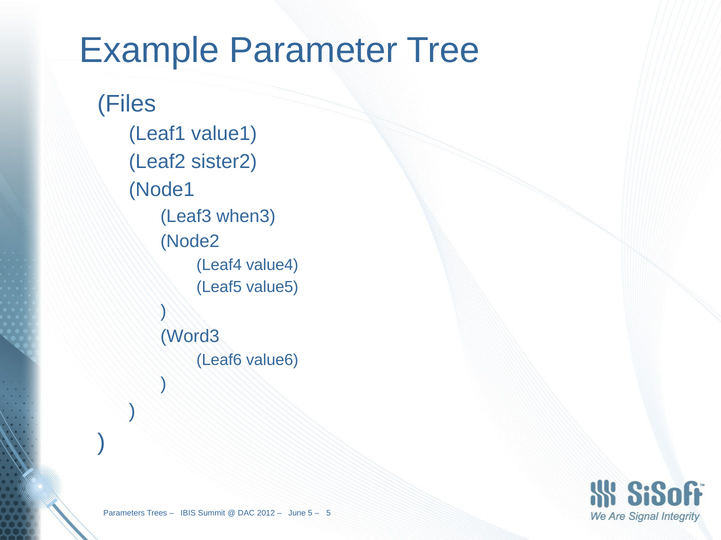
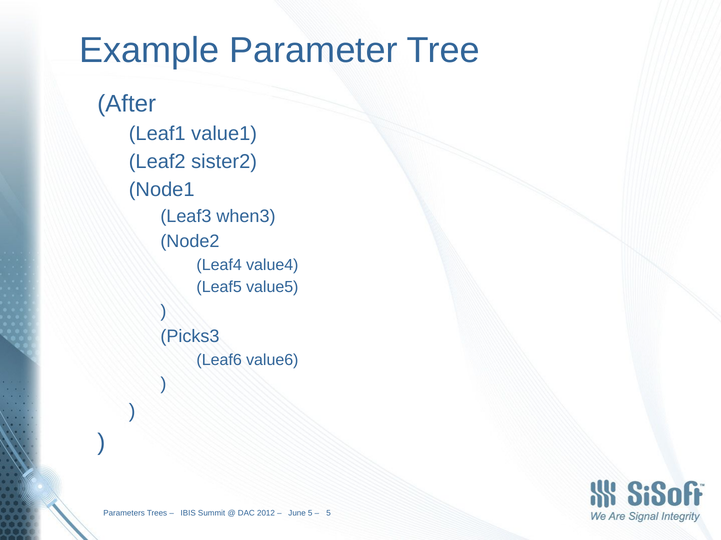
Files: Files -> After
Word3: Word3 -> Picks3
